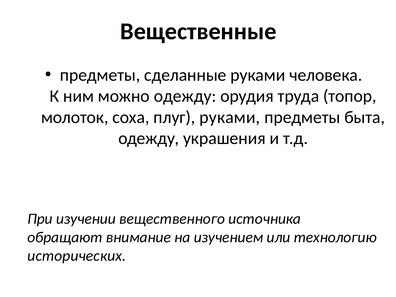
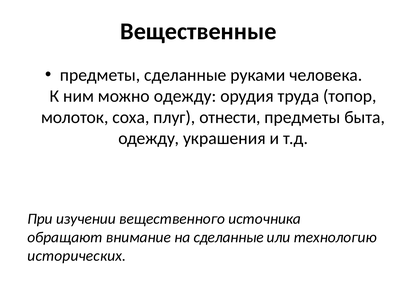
плуг руками: руками -> отнести
на изучением: изучением -> сделанные
